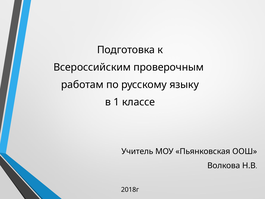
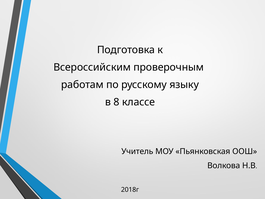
1: 1 -> 8
